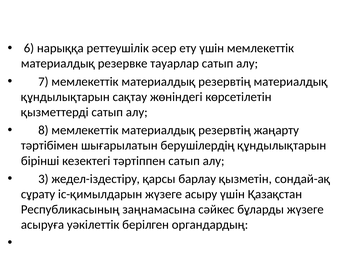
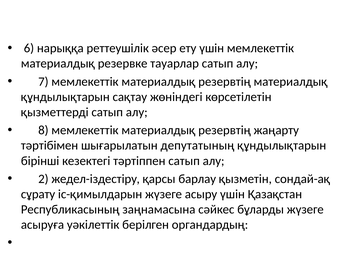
берушілердің: берушілердің -> депутатының
3: 3 -> 2
